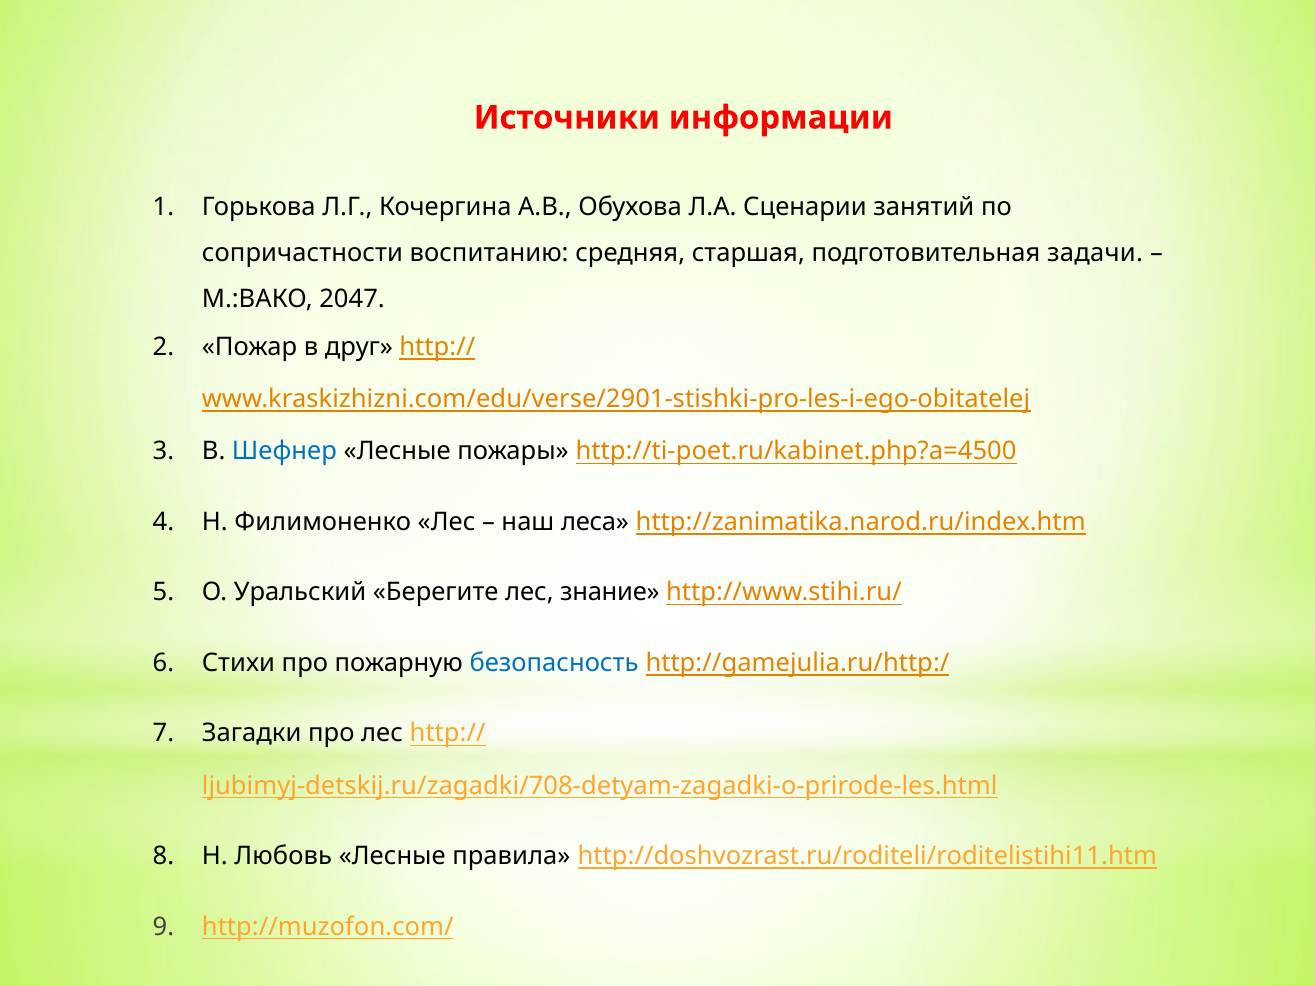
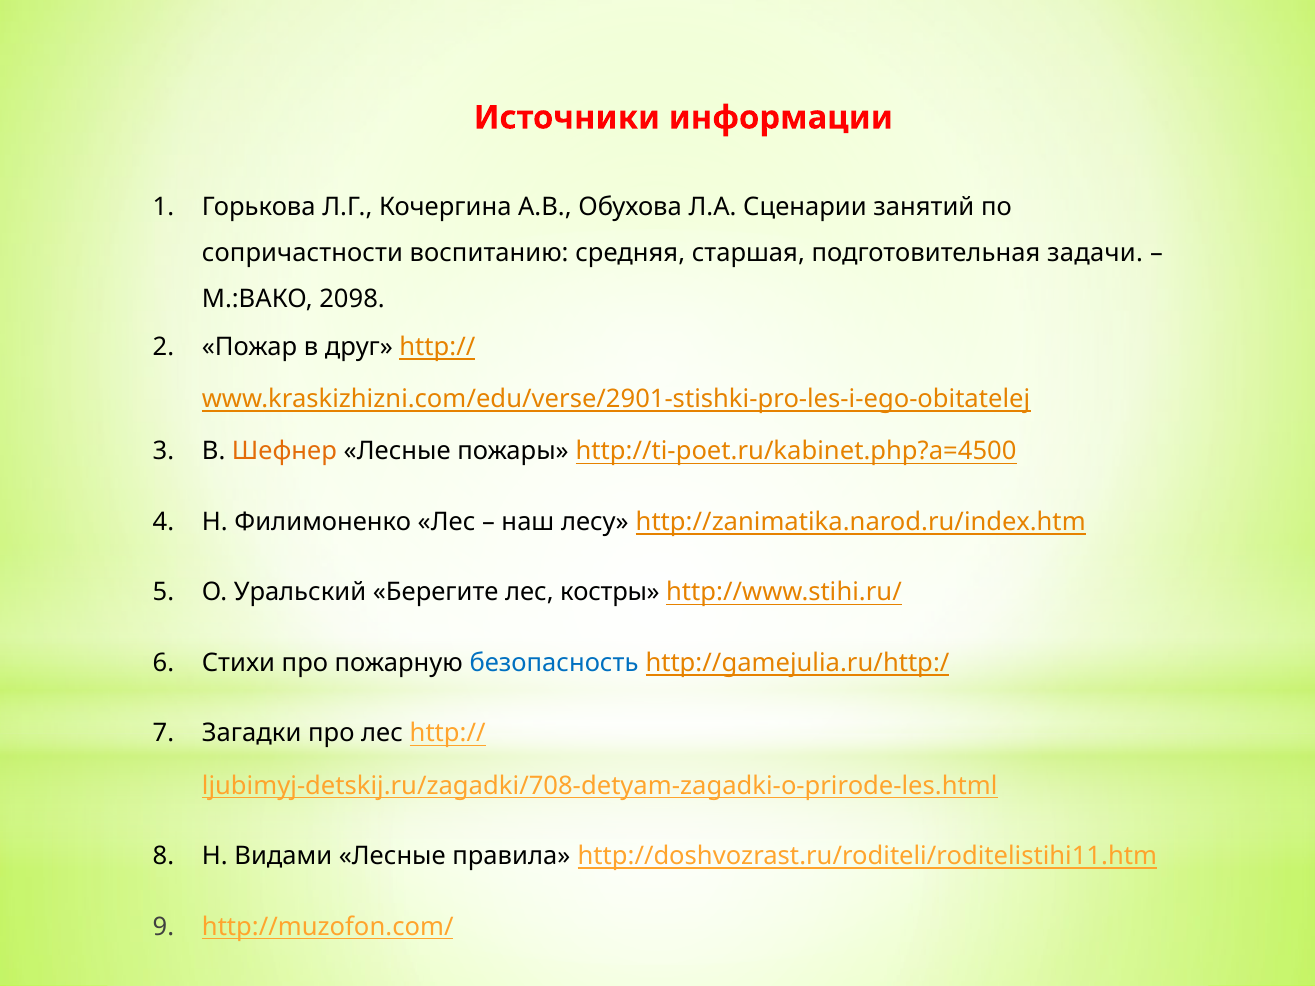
2047: 2047 -> 2098
Шефнер colour: blue -> orange
леса: леса -> лесу
знание: знание -> костры
Любовь: Любовь -> Видами
